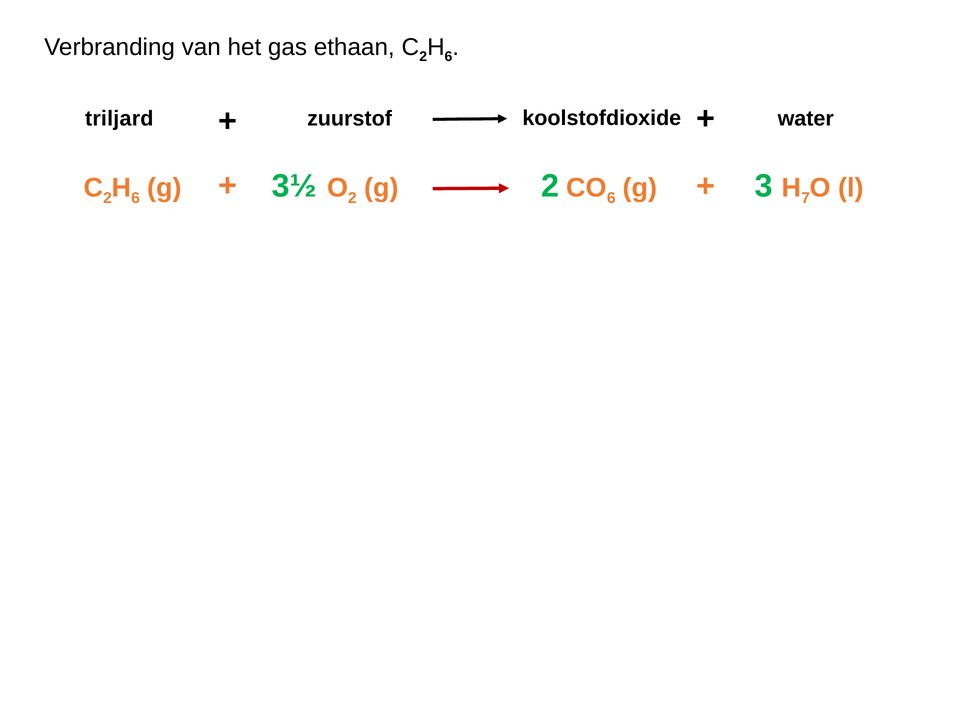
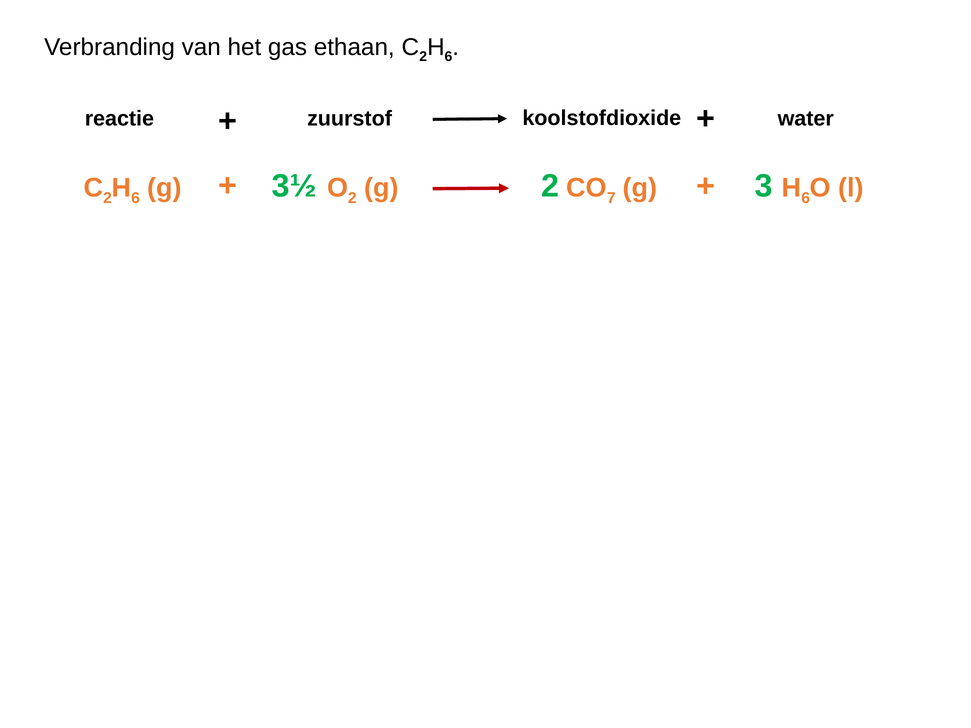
triljard: triljard -> reactie
6 at (611, 198): 6 -> 7
7 at (806, 198): 7 -> 6
